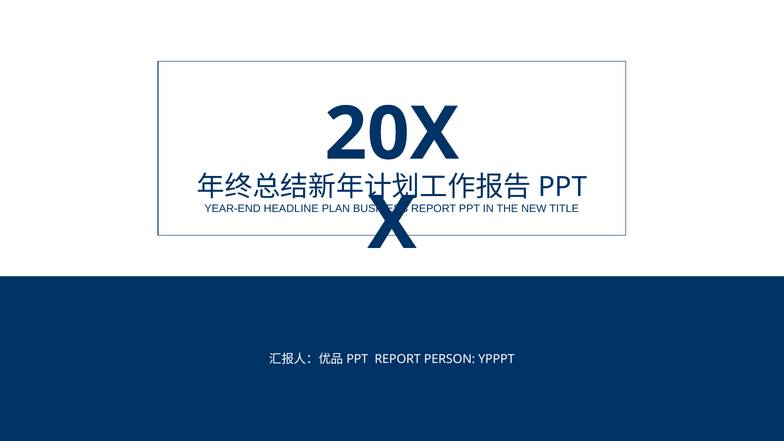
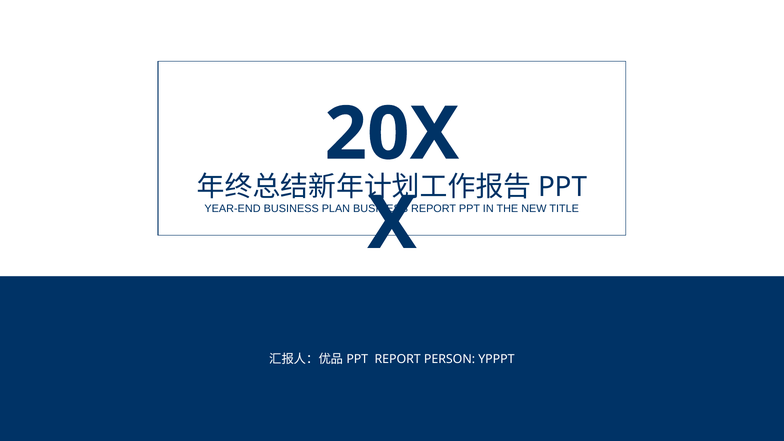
YEAR-END HEADLINE: HEADLINE -> BUSINESS
